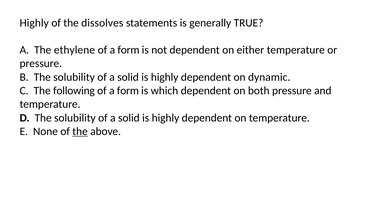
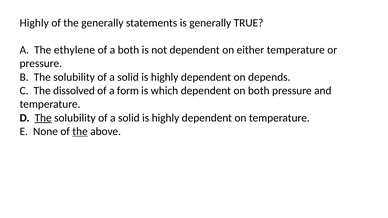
the dissolves: dissolves -> generally
form at (129, 50): form -> both
dynamic: dynamic -> depends
following: following -> dissolved
The at (43, 118) underline: none -> present
